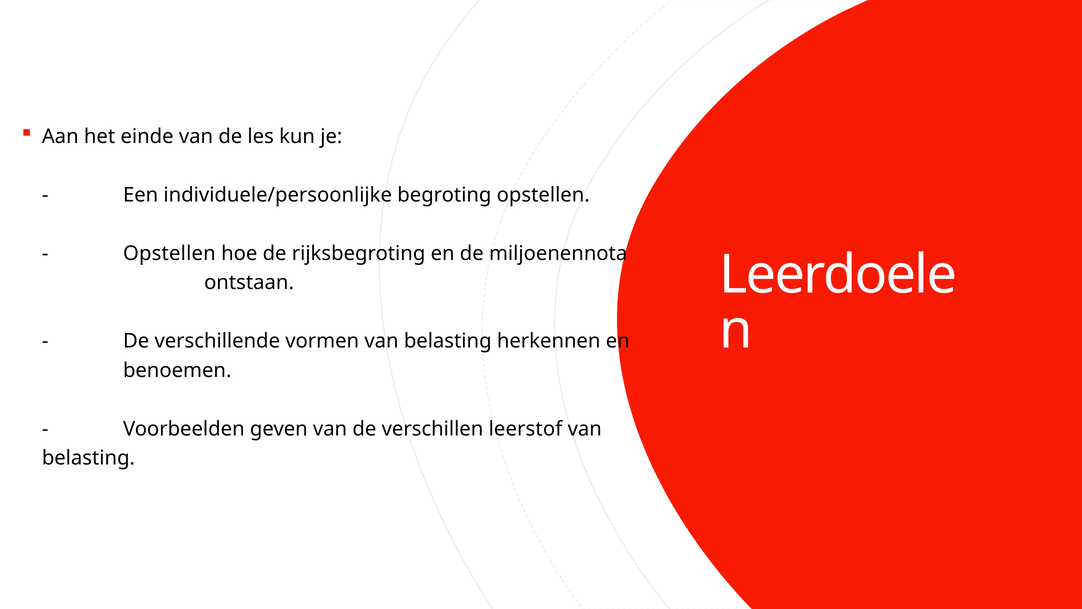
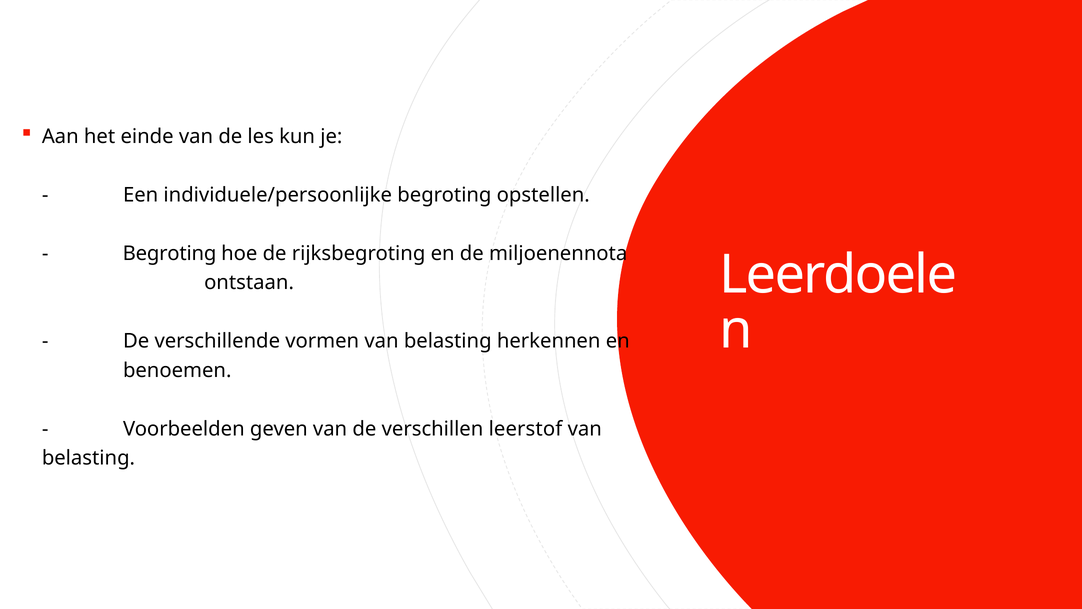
Opstellen at (169, 253): Opstellen -> Begroting
